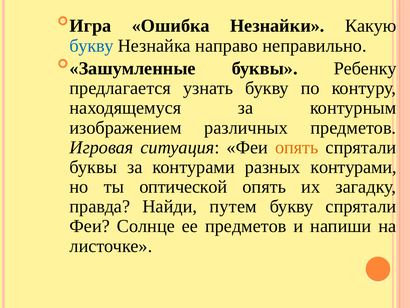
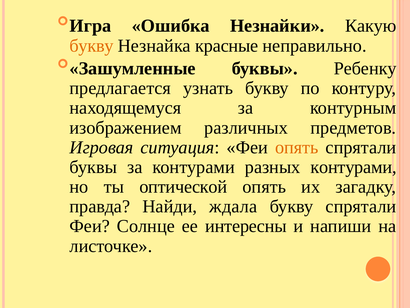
букву at (91, 46) colour: blue -> orange
направо: направо -> красные
путем: путем -> ждала
ее предметов: предметов -> интересны
